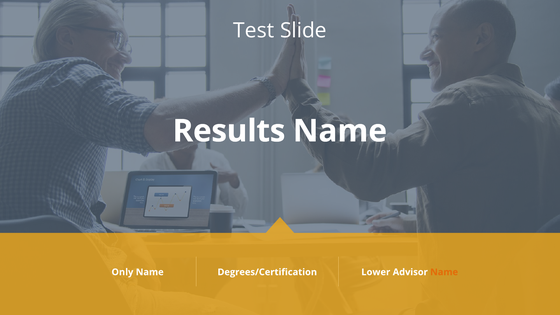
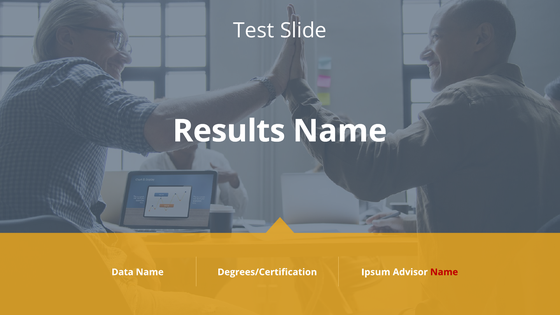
Only: Only -> Data
Lower: Lower -> Ipsum
Name at (444, 272) colour: orange -> red
